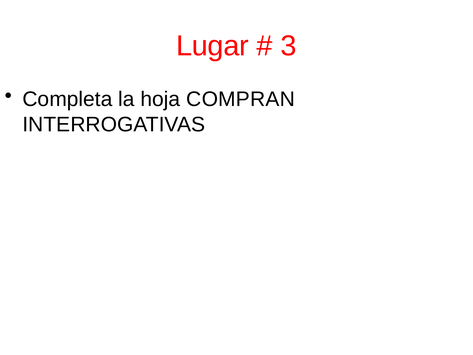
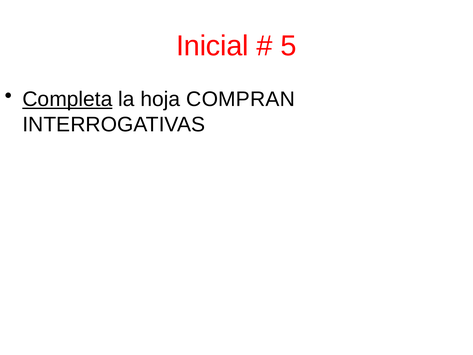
Lugar: Lugar -> Inicial
3: 3 -> 5
Completa underline: none -> present
